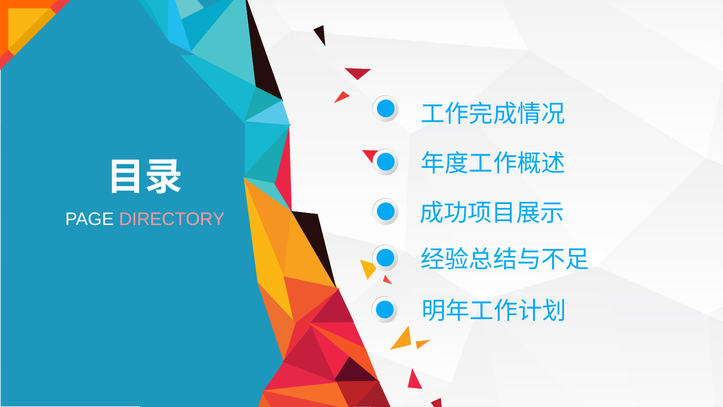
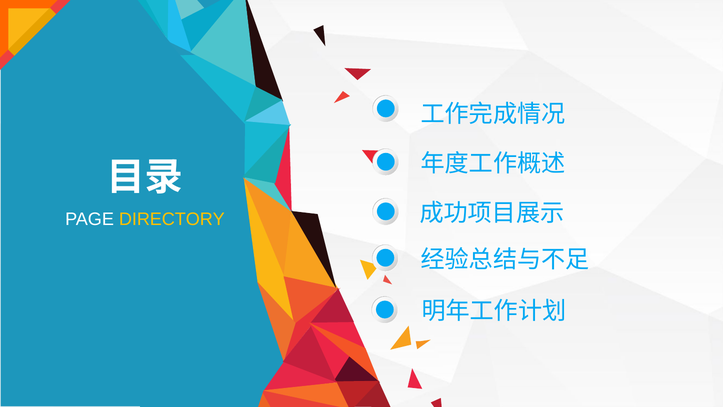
DIRECTORY colour: pink -> yellow
